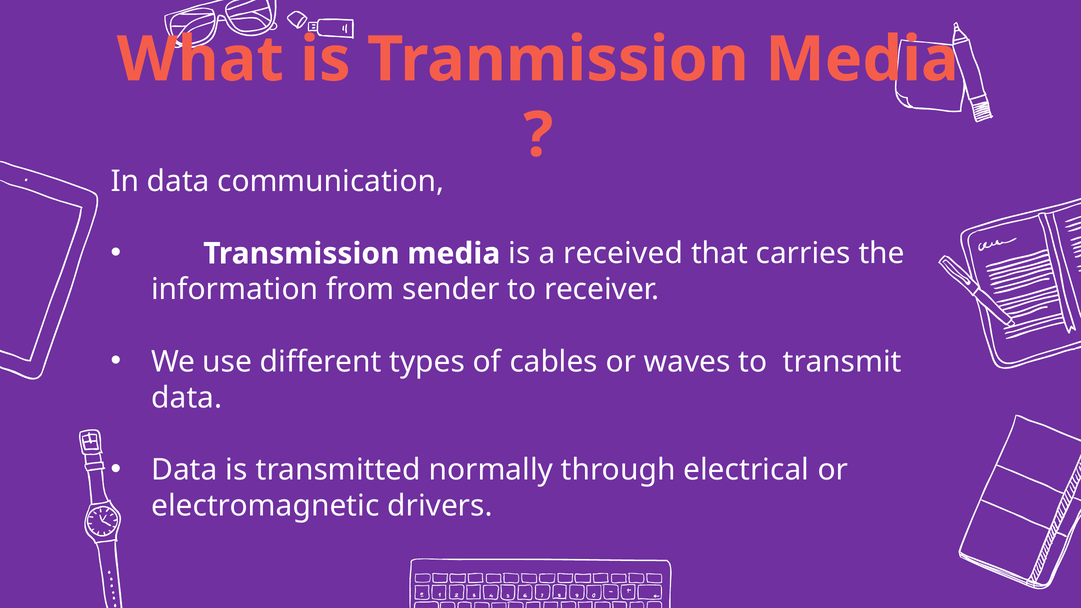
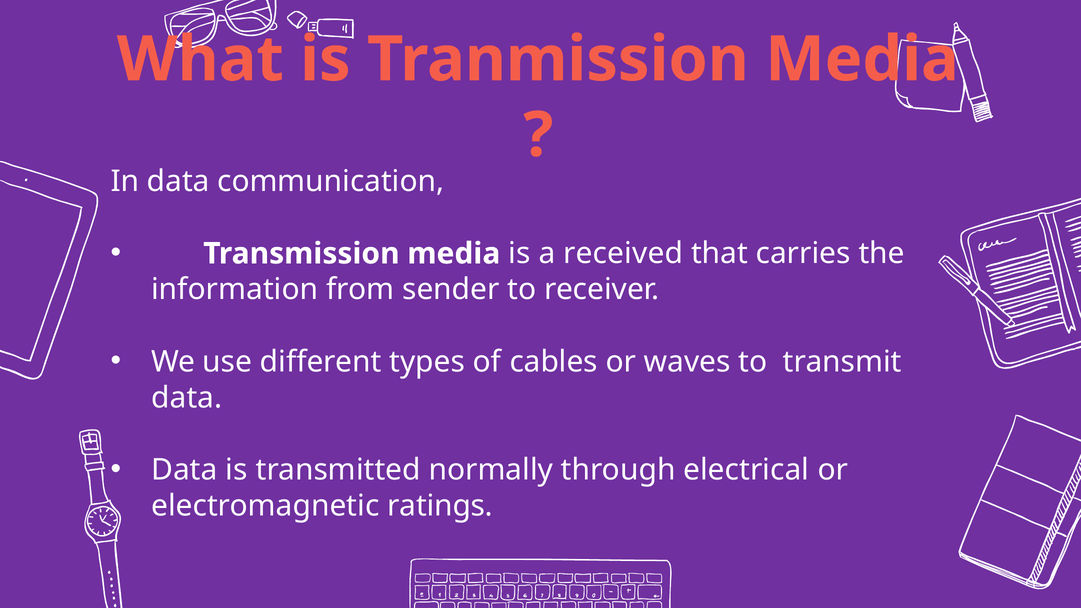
drivers: drivers -> ratings
